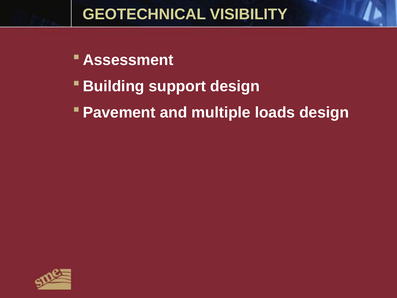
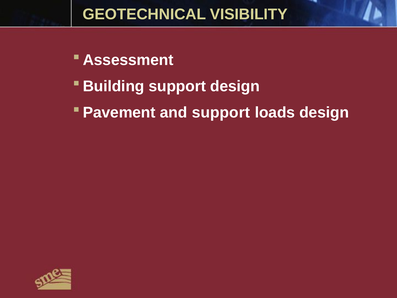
and multiple: multiple -> support
